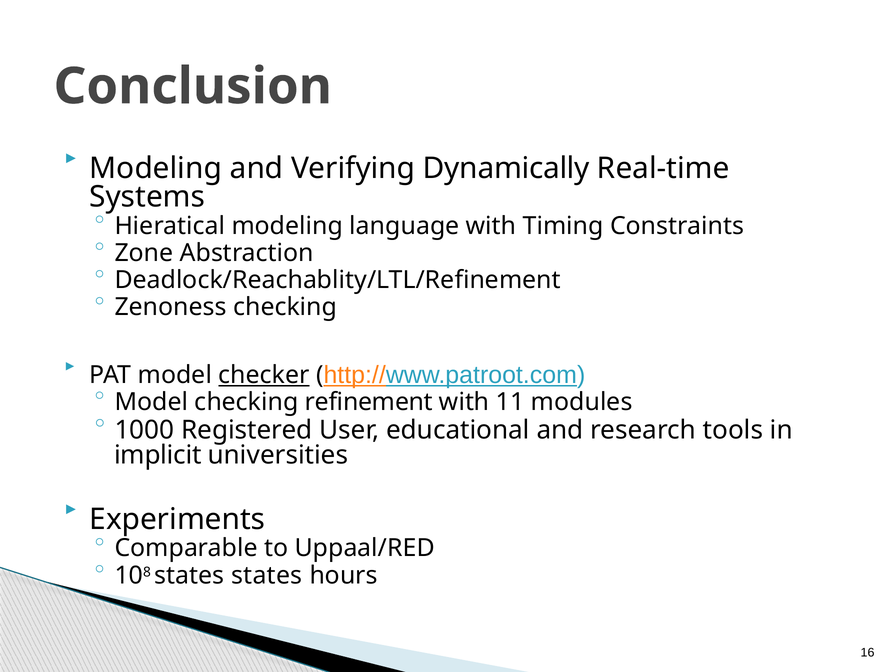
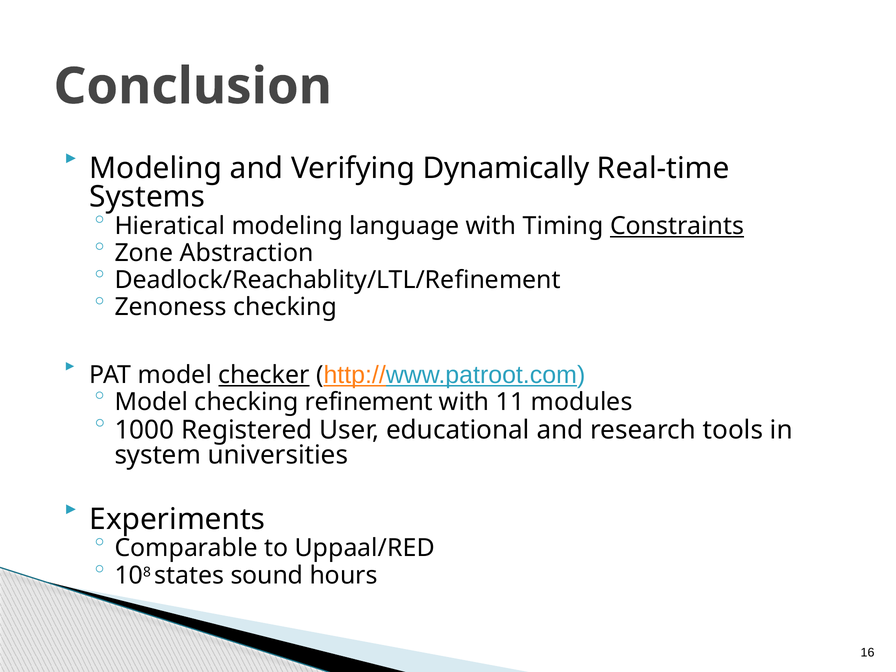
Constraints underline: none -> present
implicit: implicit -> system
states states: states -> sound
